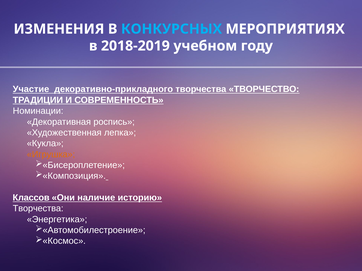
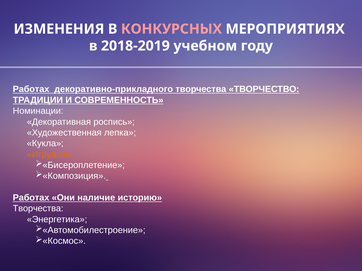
КОНКУРСНЫХ colour: light blue -> pink
Участие at (31, 89): Участие -> Работах
Классов at (31, 198): Классов -> Работах
